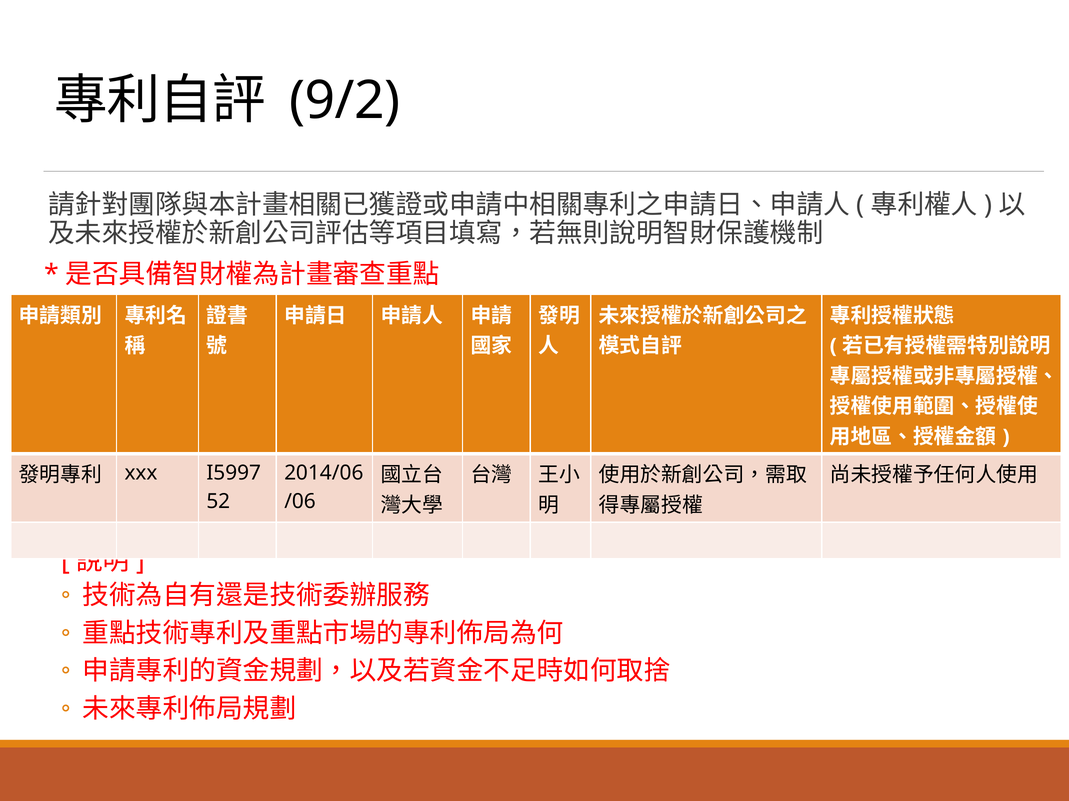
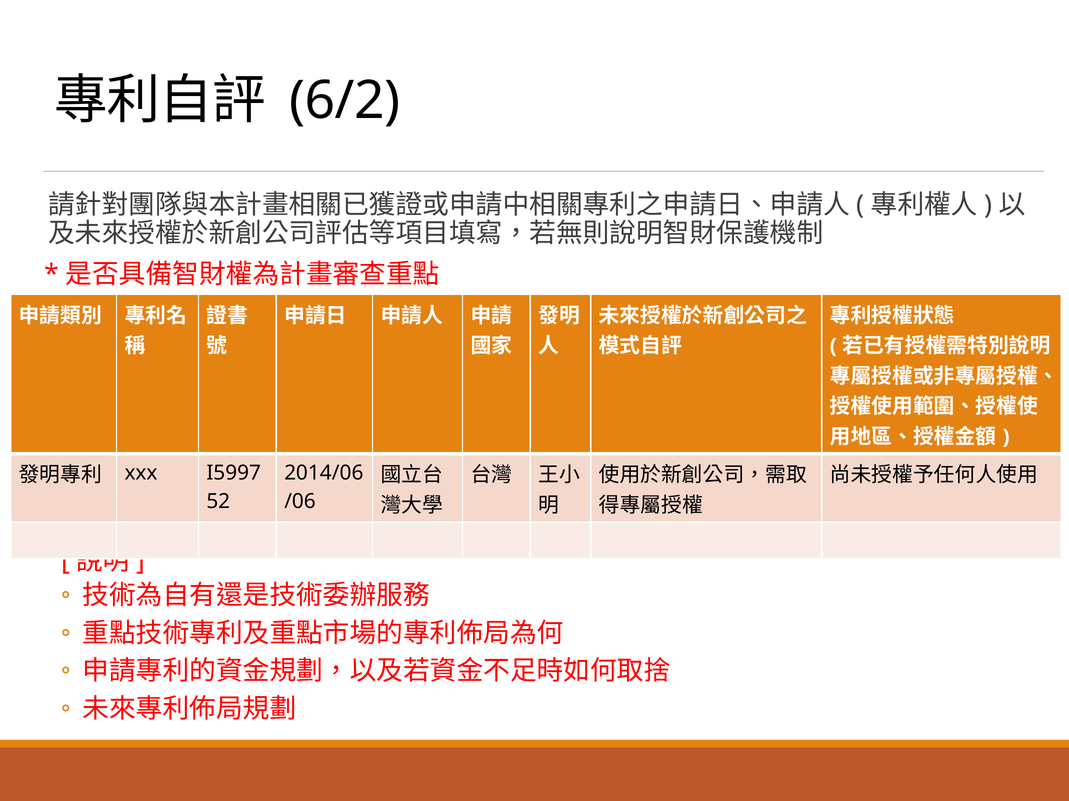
9/2: 9/2 -> 6/2
